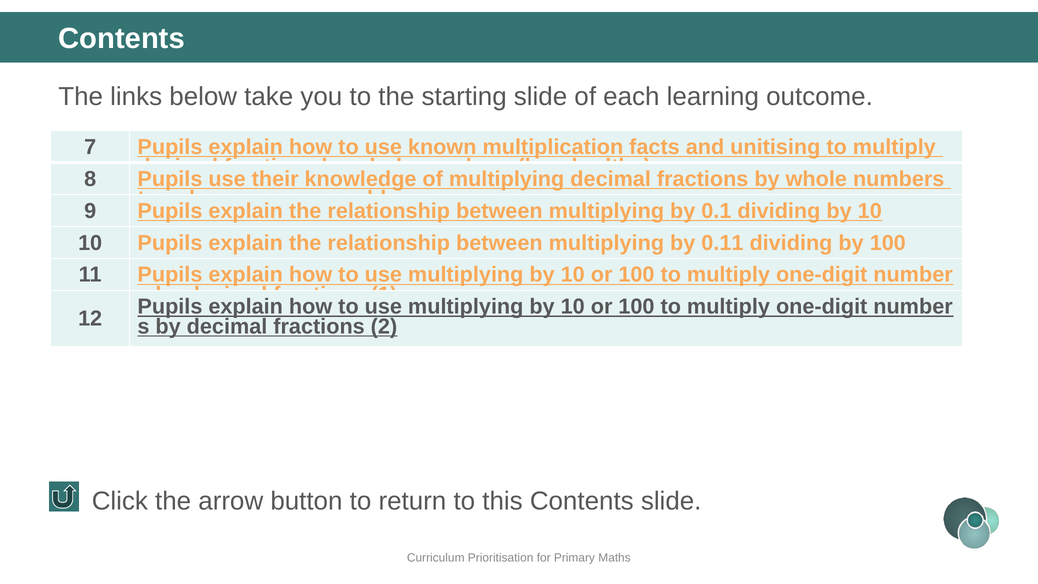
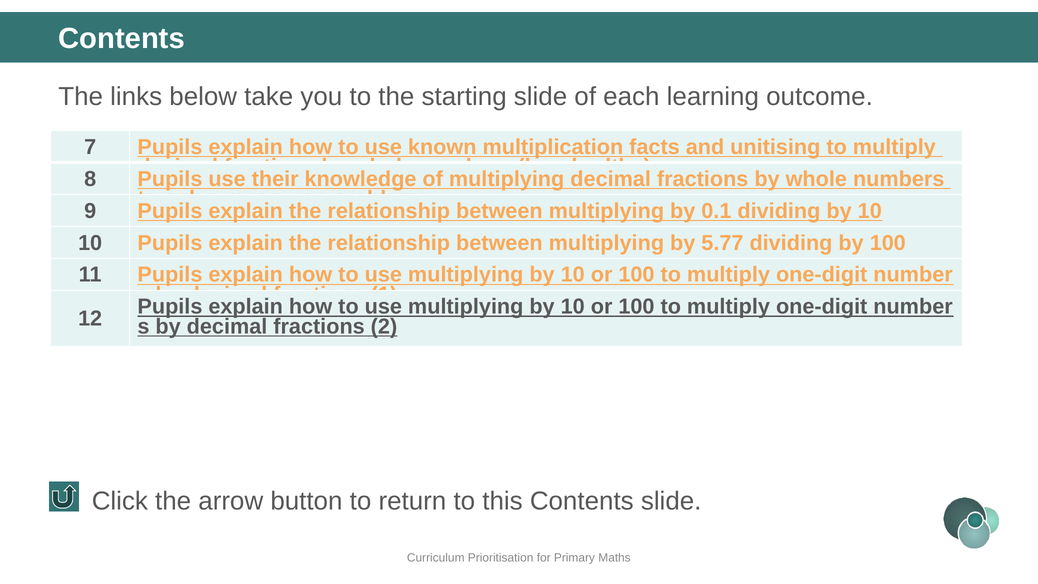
0.11: 0.11 -> 5.77
